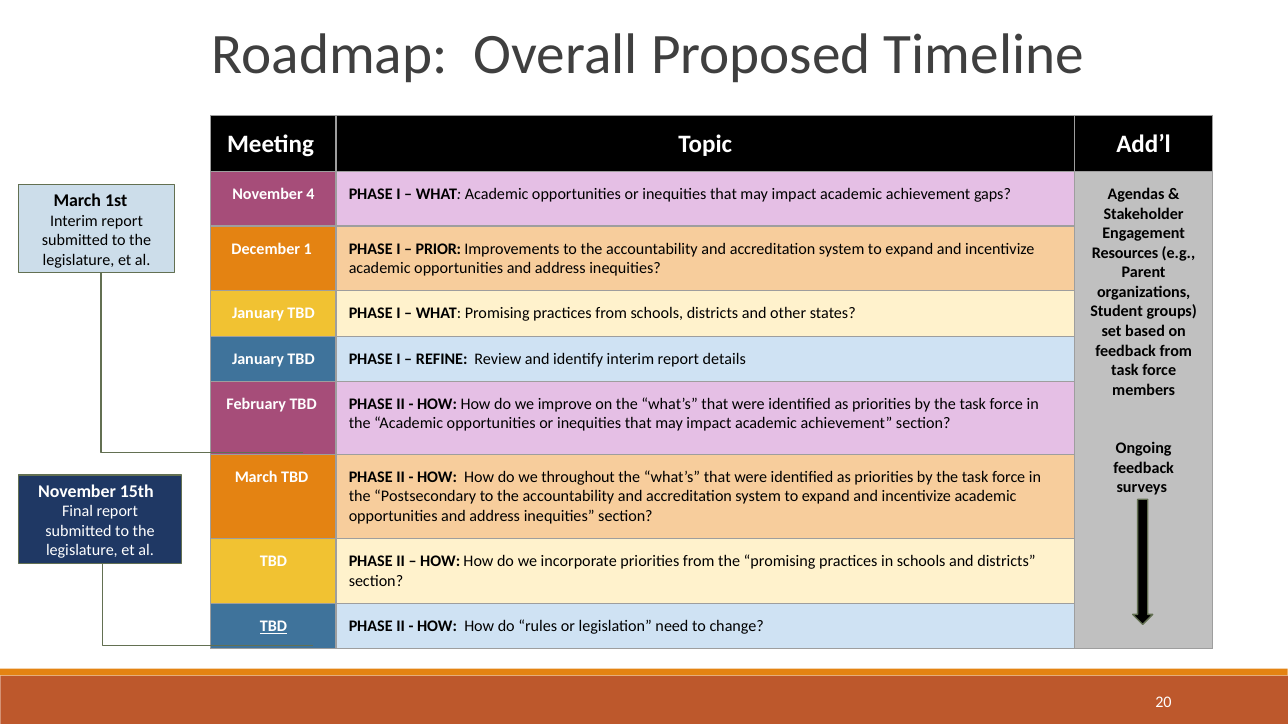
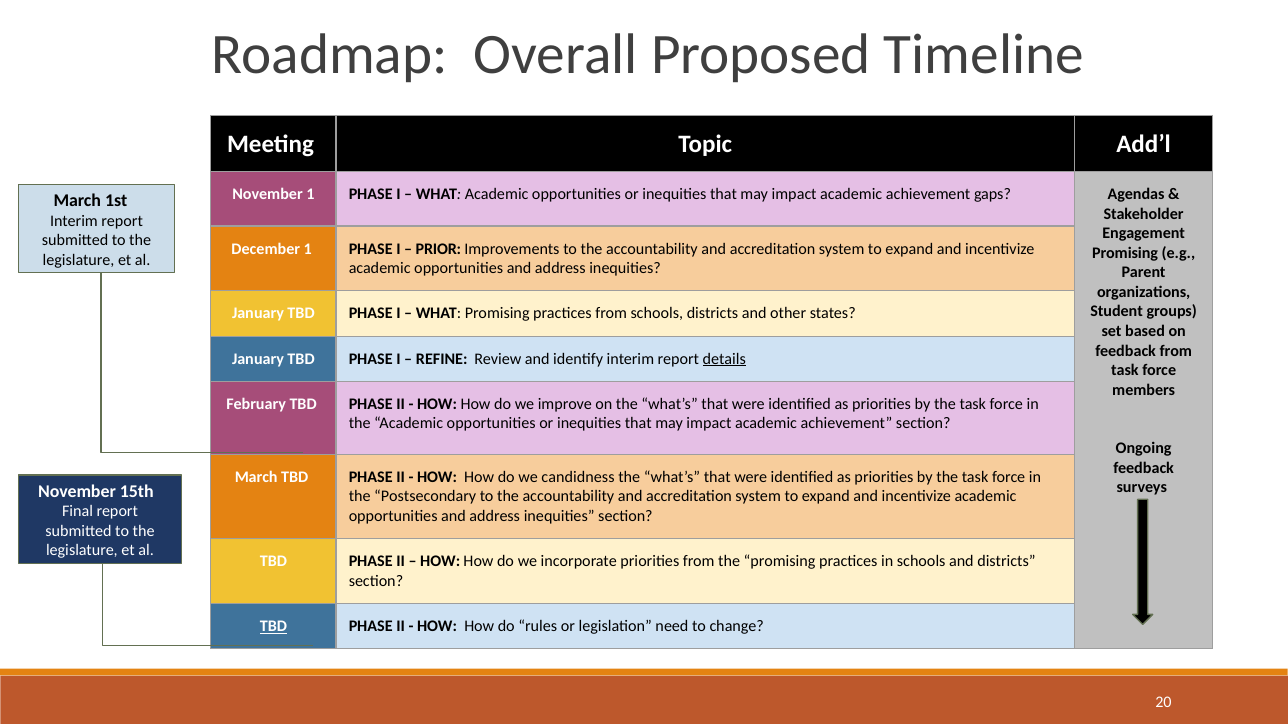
November 4: 4 -> 1
Resources at (1125, 253): Resources -> Promising
details underline: none -> present
throughout: throughout -> candidness
